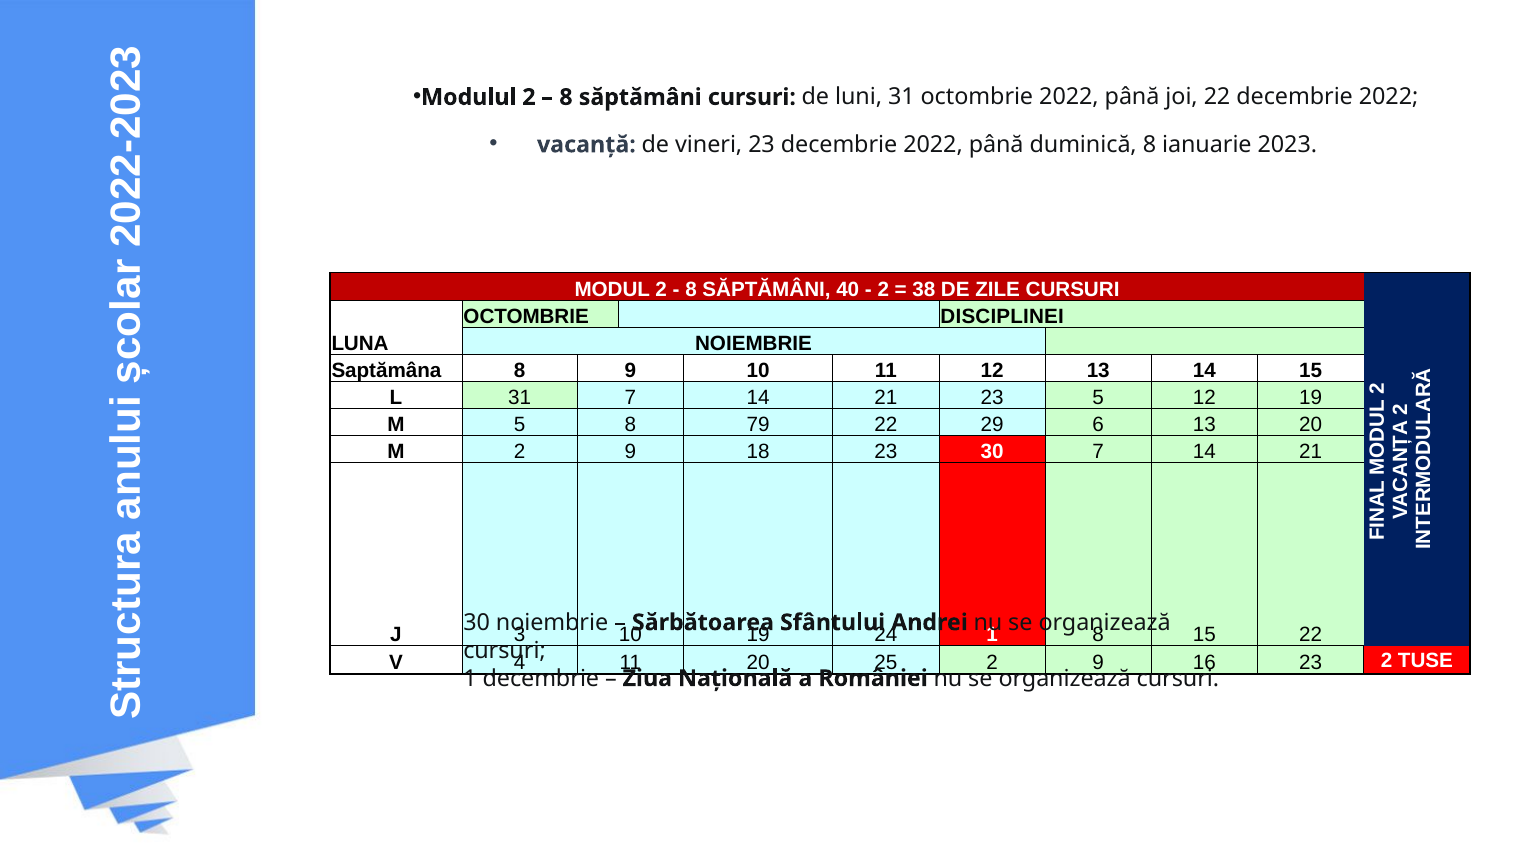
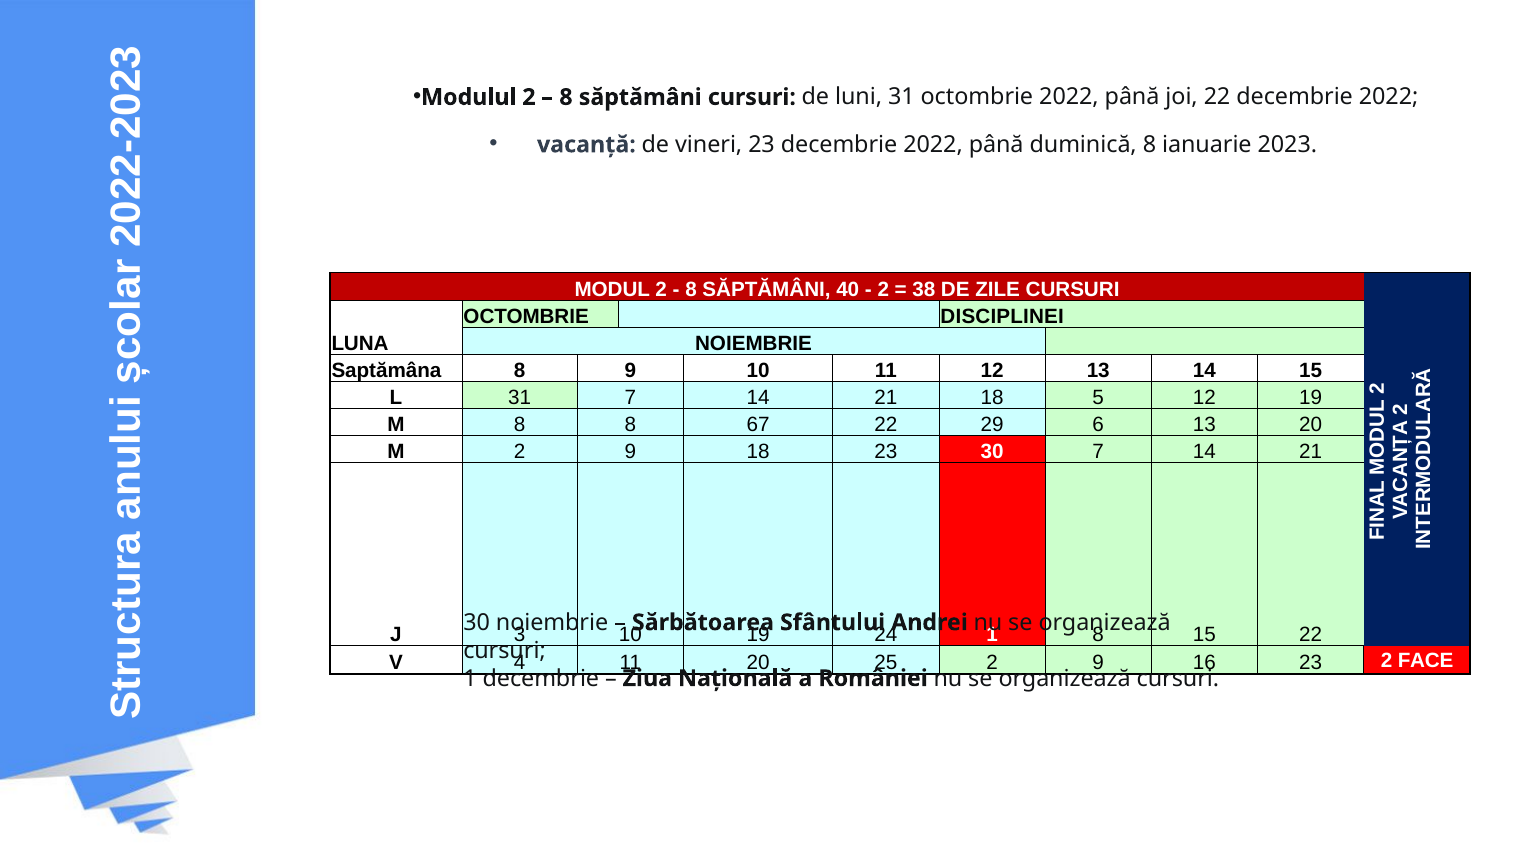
21 23: 23 -> 18
M 5: 5 -> 8
79: 79 -> 67
TUSE: TUSE -> FACE
